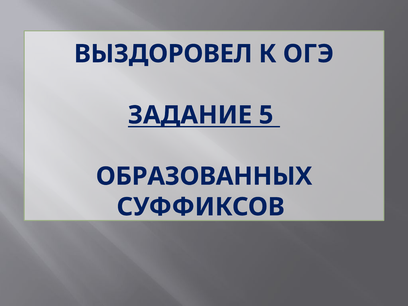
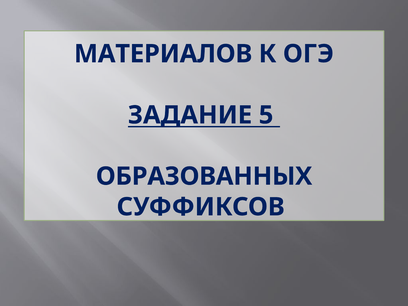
ВЫЗДОРОВЕЛ: ВЫЗДОРОВЕЛ -> МАТЕРИАЛОВ
